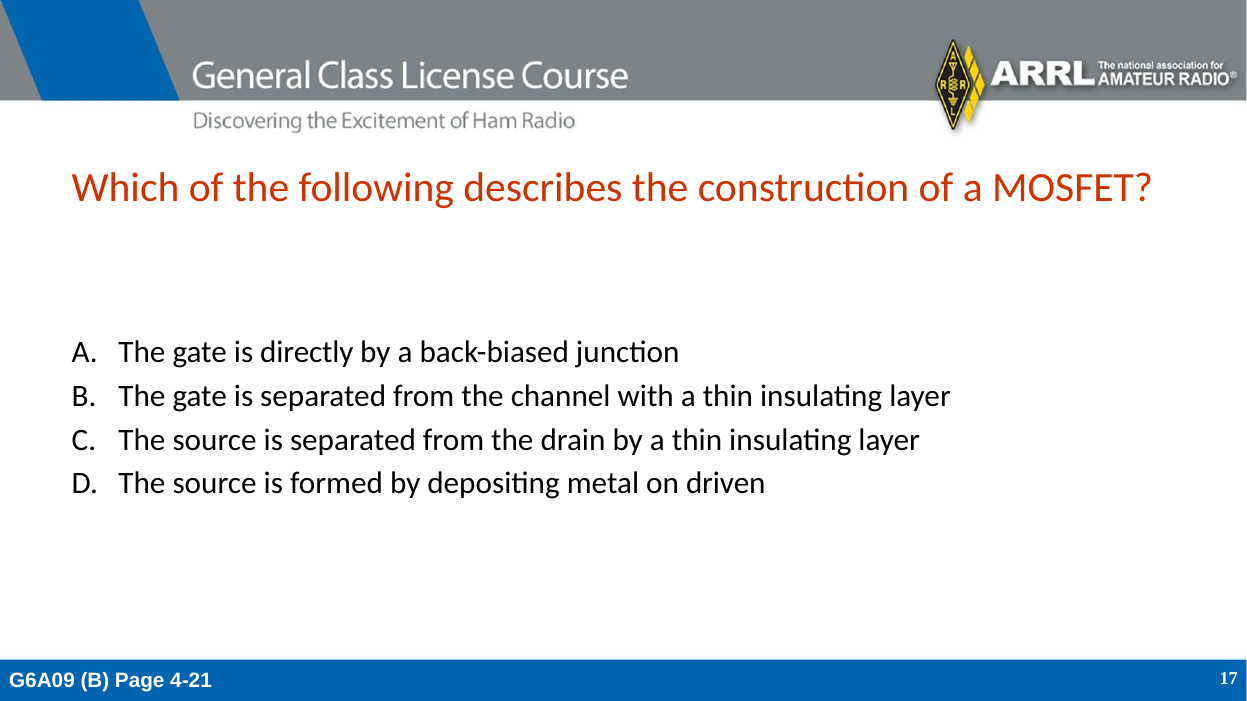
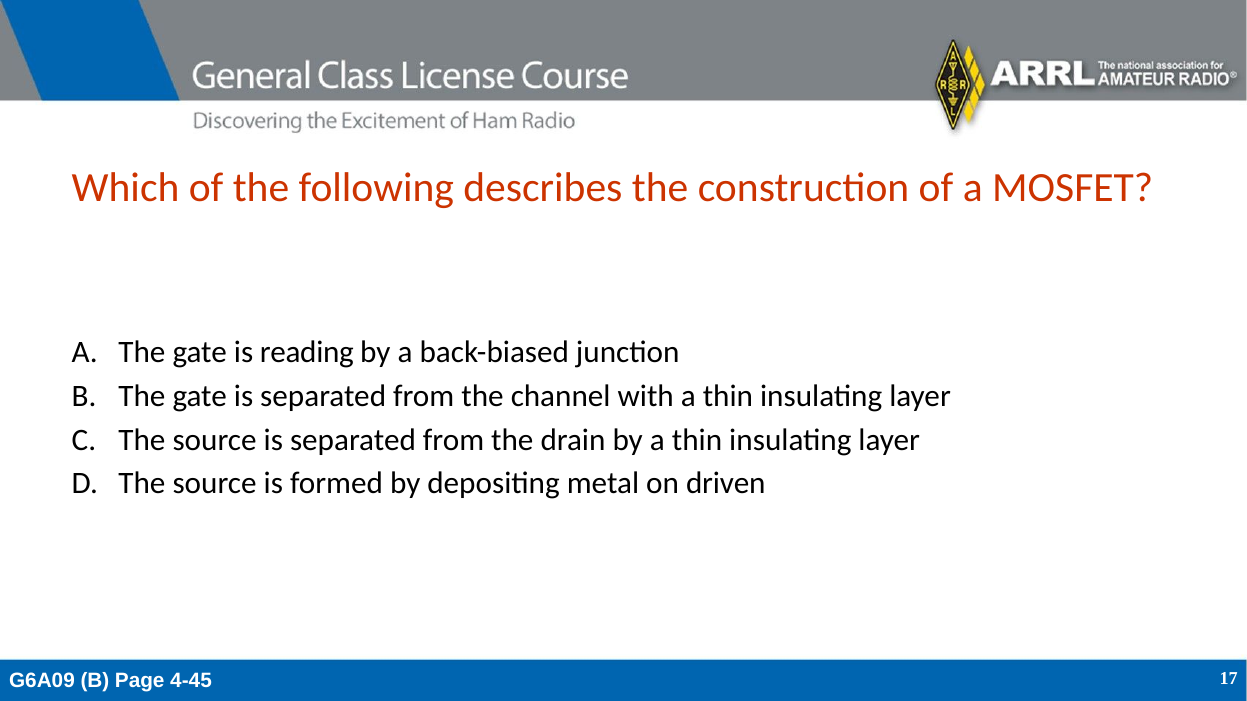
directly: directly -> reading
4-21: 4-21 -> 4-45
